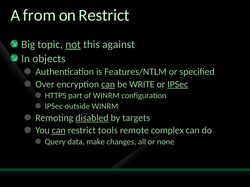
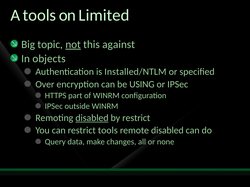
A from: from -> tools
on Restrict: Restrict -> Limited
Features/NTLM: Features/NTLM -> Installed/NTLM
can at (108, 84) underline: present -> none
WRITE: WRITE -> USING
IPSec at (178, 84) underline: present -> none
by targets: targets -> restrict
can at (59, 131) underline: present -> none
remote complex: complex -> disabled
